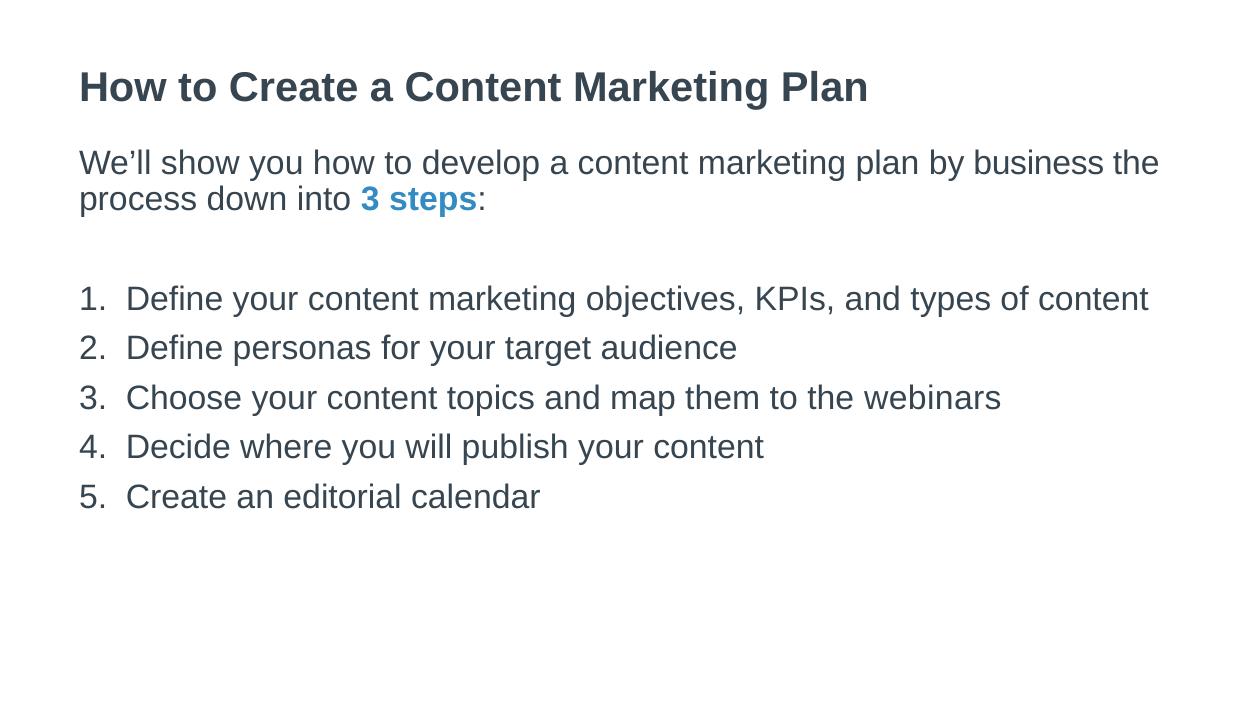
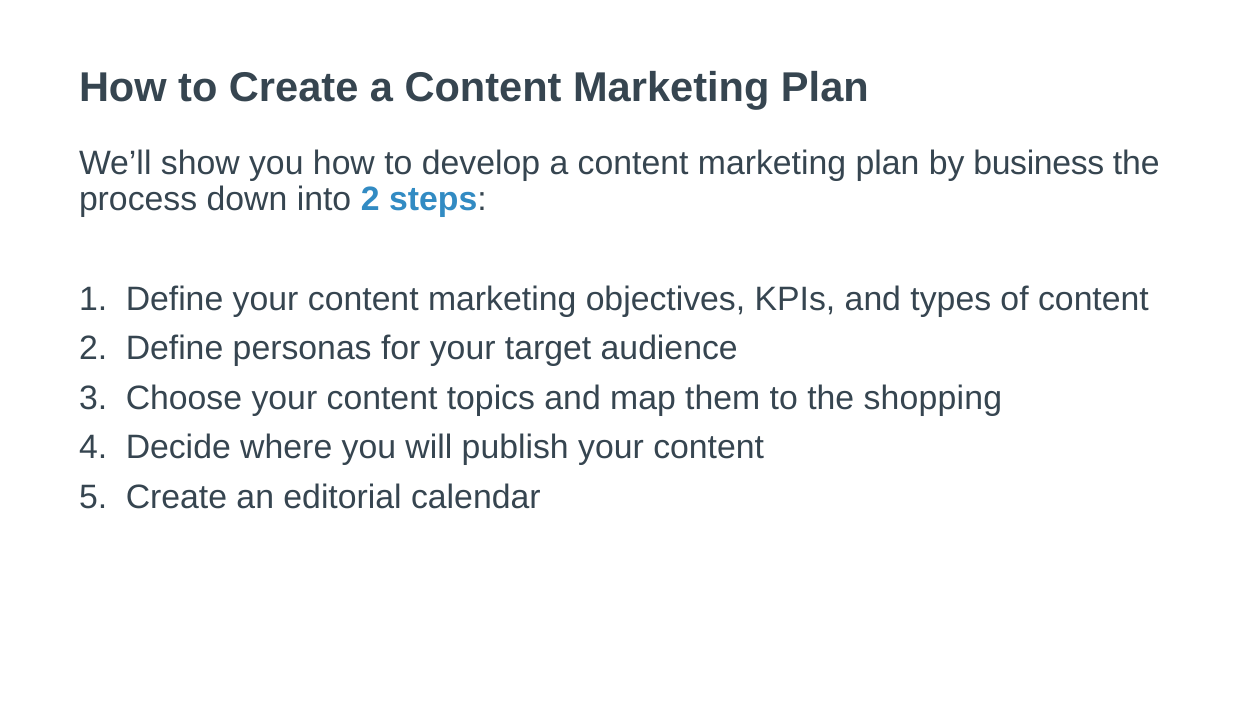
into 3: 3 -> 2
webinars: webinars -> shopping
